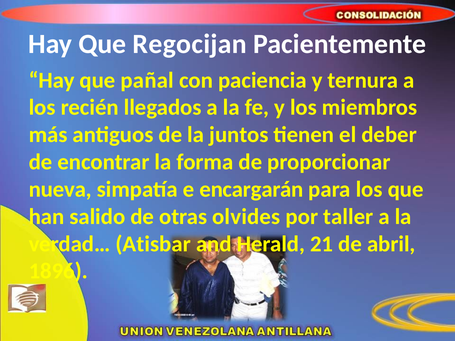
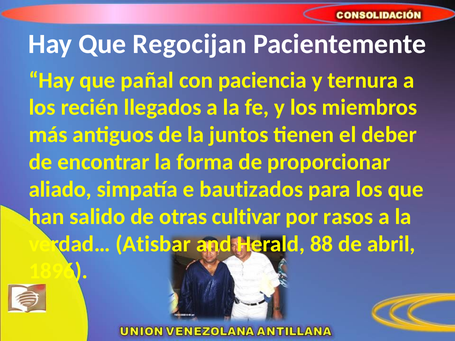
nueva: nueva -> aliado
encargarán: encargarán -> bautizados
olvides: olvides -> cultivar
taller: taller -> rasos
21: 21 -> 88
